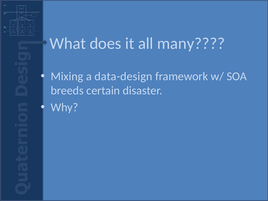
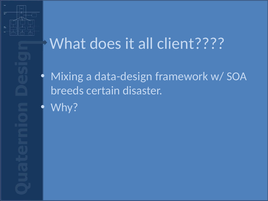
many: many -> client
